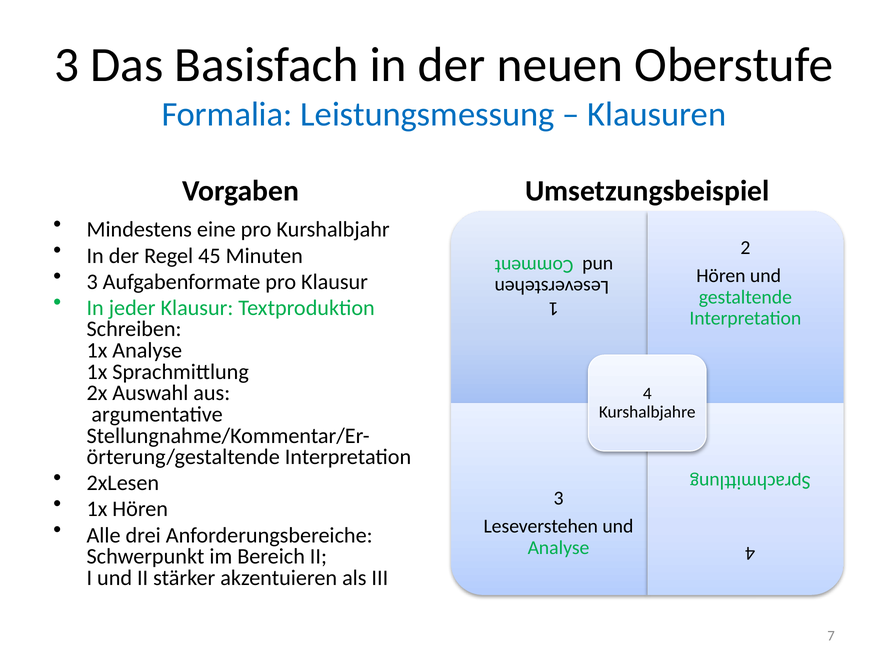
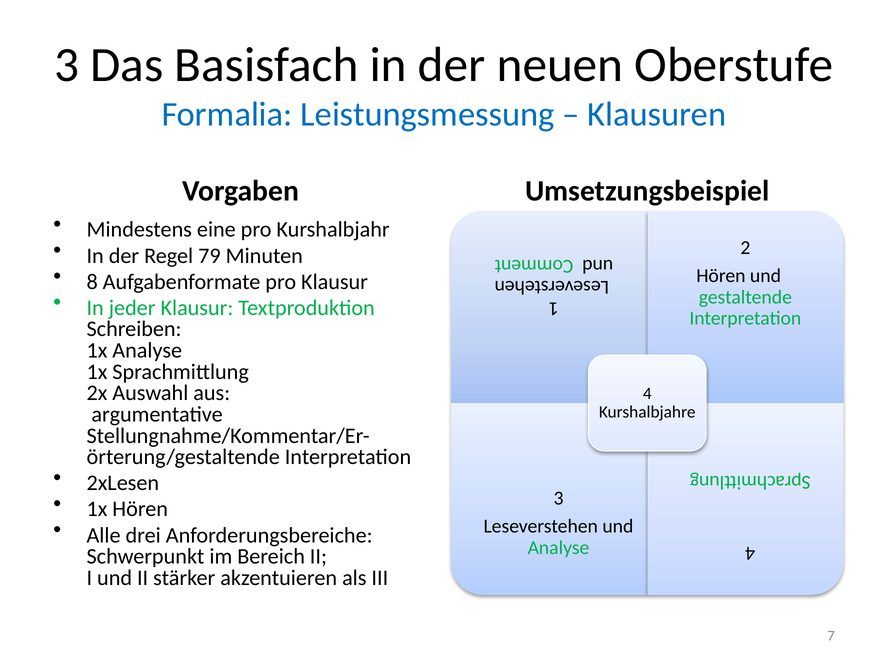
45: 45 -> 79
3 at (92, 282): 3 -> 8
